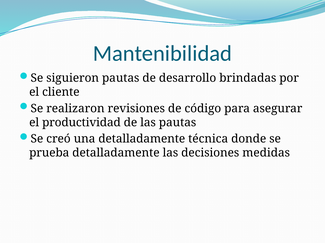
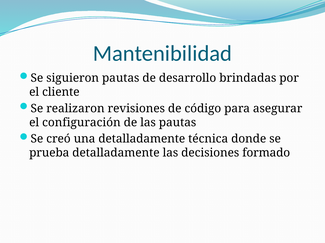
productividad: productividad -> configuración
medidas: medidas -> formado
